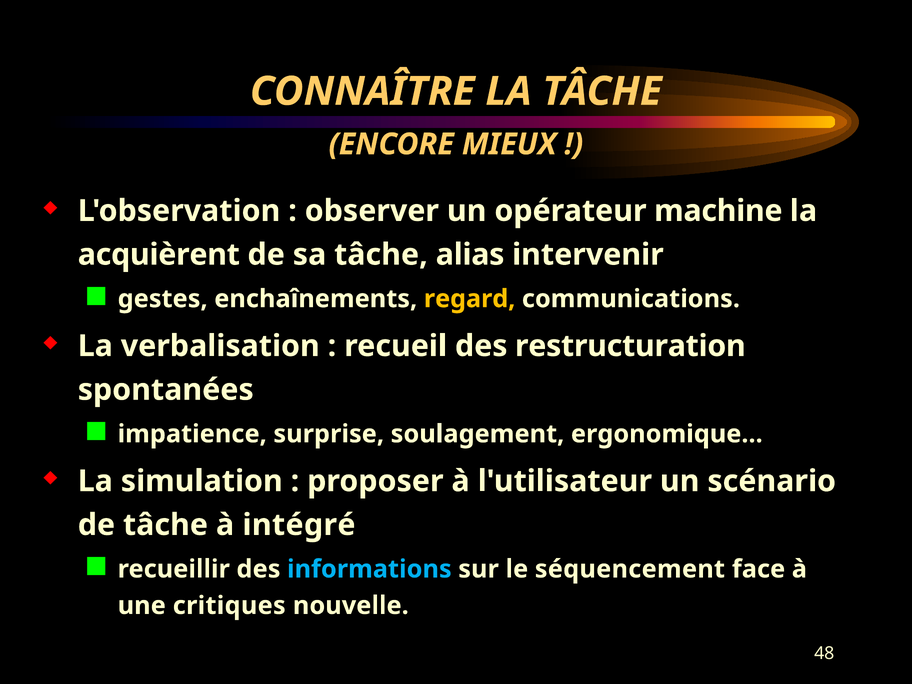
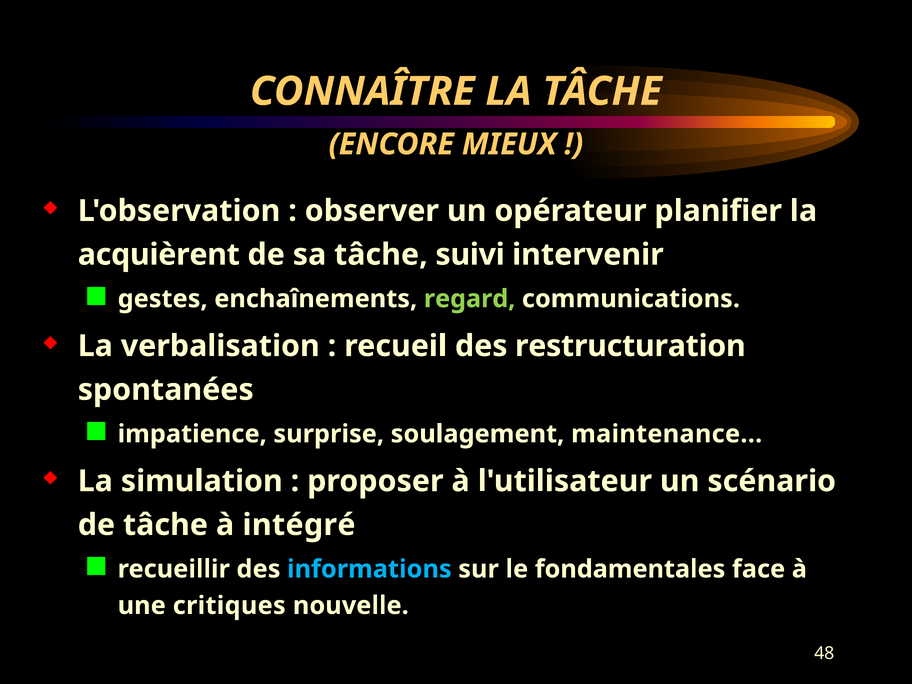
machine: machine -> planifier
alias: alias -> suivi
regard colour: yellow -> light green
ergonomique: ergonomique -> maintenance
séquencement: séquencement -> fondamentales
